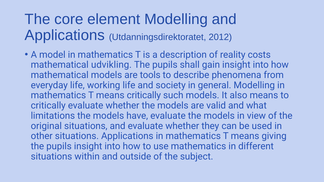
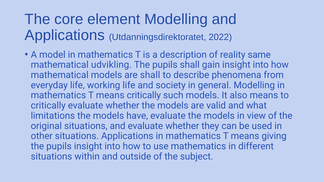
2012: 2012 -> 2022
costs: costs -> same
are tools: tools -> shall
